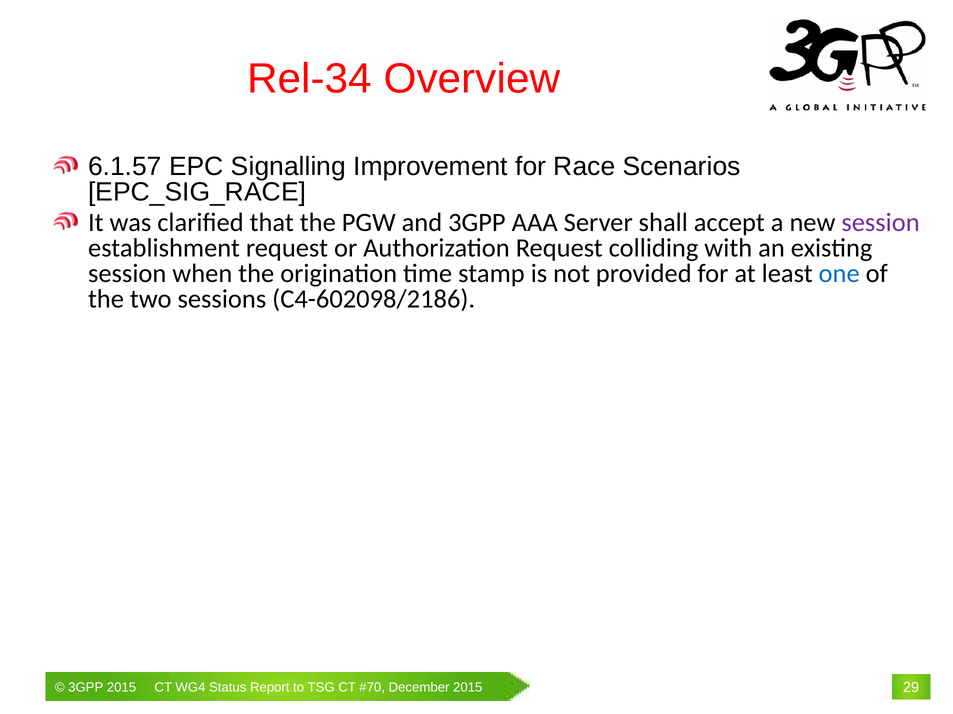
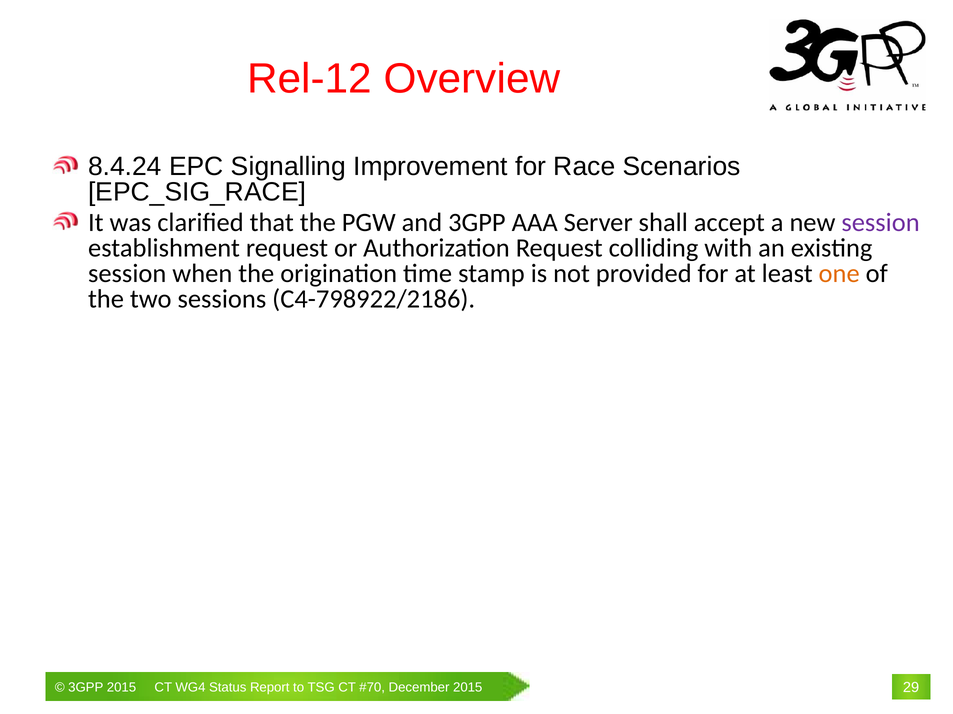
Rel-34: Rel-34 -> Rel-12
6.1.57: 6.1.57 -> 8.4.24
one colour: blue -> orange
C4-602098/2186: C4-602098/2186 -> C4-798922/2186
